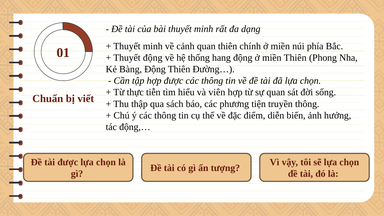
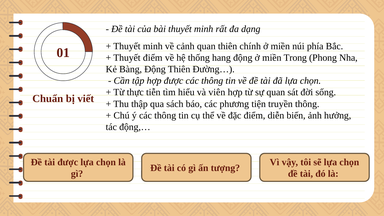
Thuyết động: động -> điểm
miền Thiên: Thiên -> Trong
